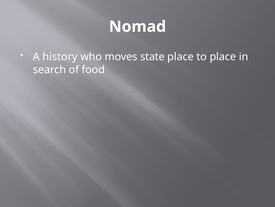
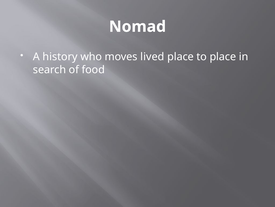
state: state -> lived
